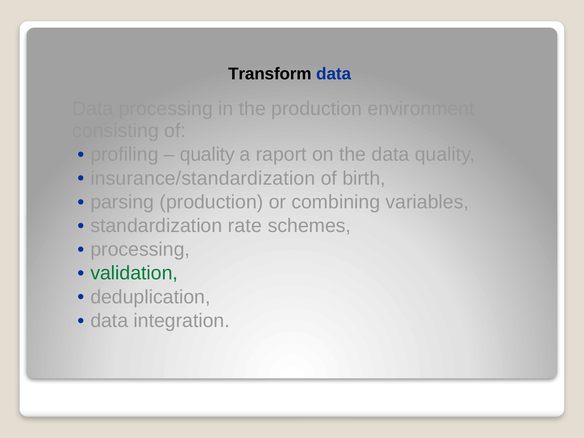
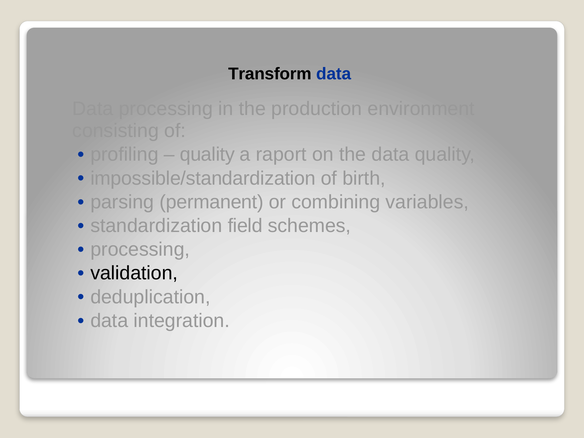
insurance/standardization: insurance/standardization -> impossible/standardization
parsing production: production -> permanent
rate: rate -> field
validation colour: green -> black
